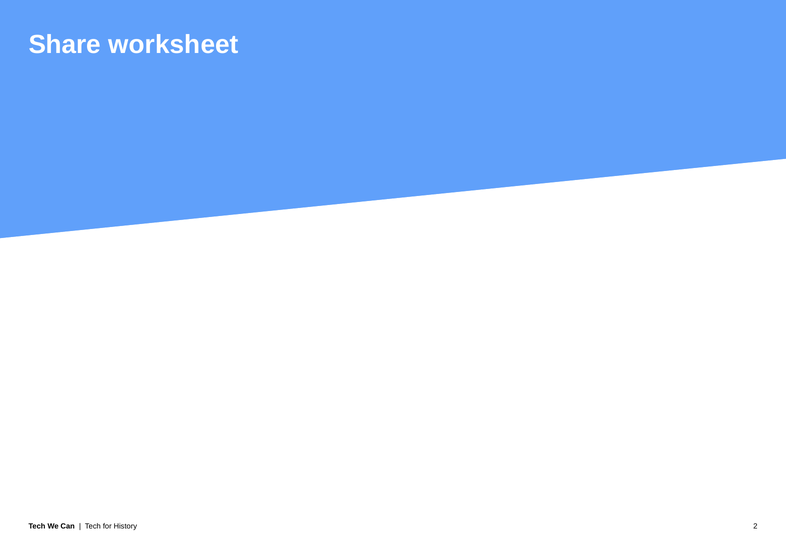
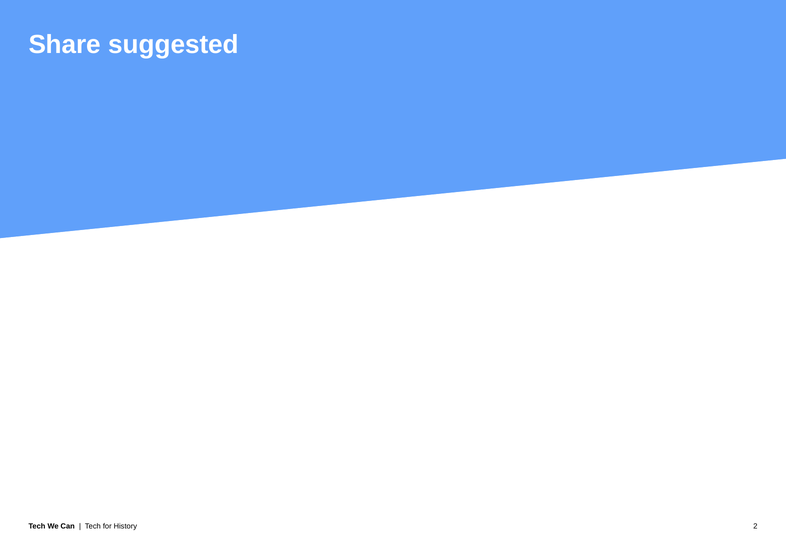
worksheet: worksheet -> suggested
